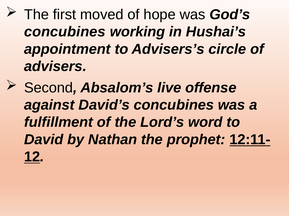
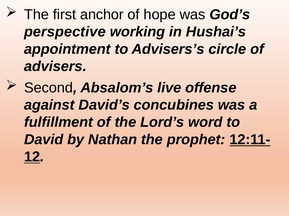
moved: moved -> anchor
concubines at (65, 32): concubines -> perspective
